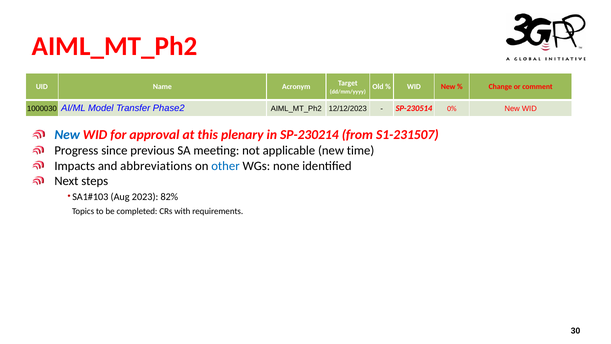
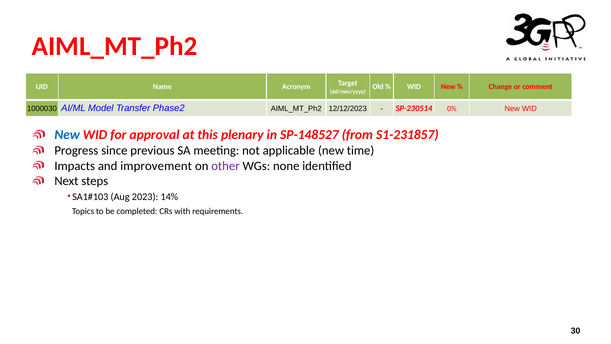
SP-230214: SP-230214 -> SP-148527
S1-231507: S1-231507 -> S1-231857
abbreviations: abbreviations -> improvement
other colour: blue -> purple
82%: 82% -> 14%
